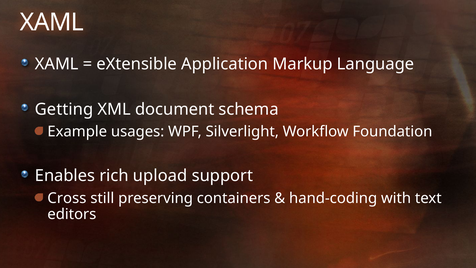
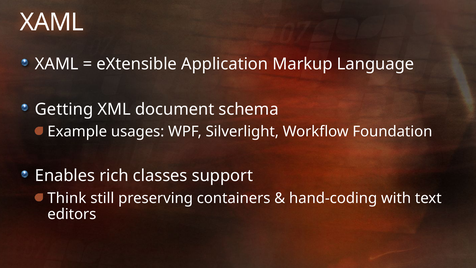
upload: upload -> classes
Cross: Cross -> Think
